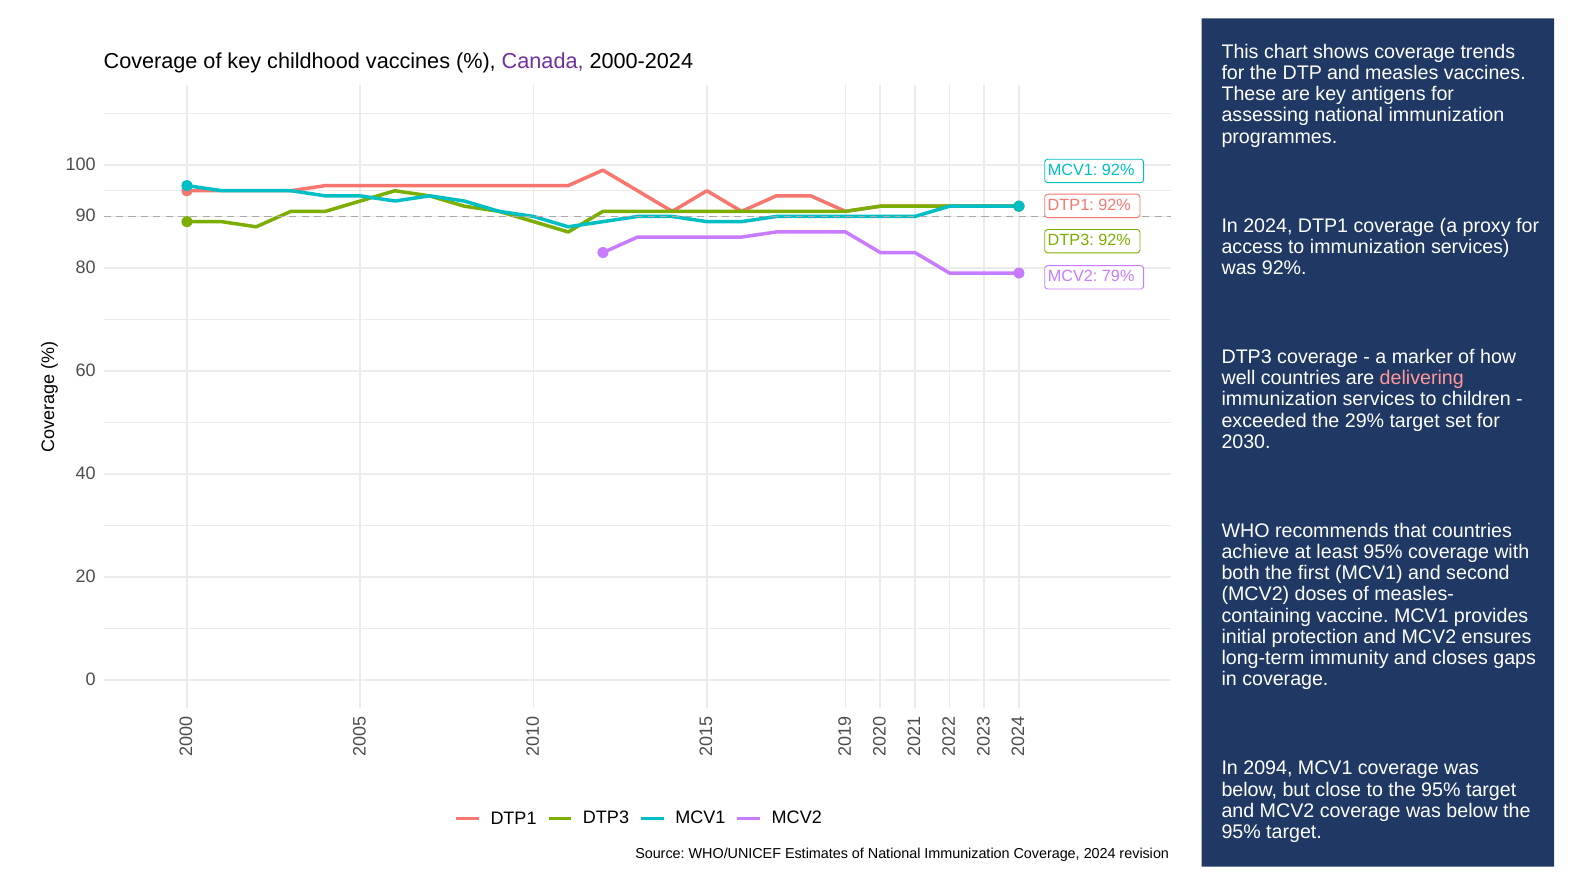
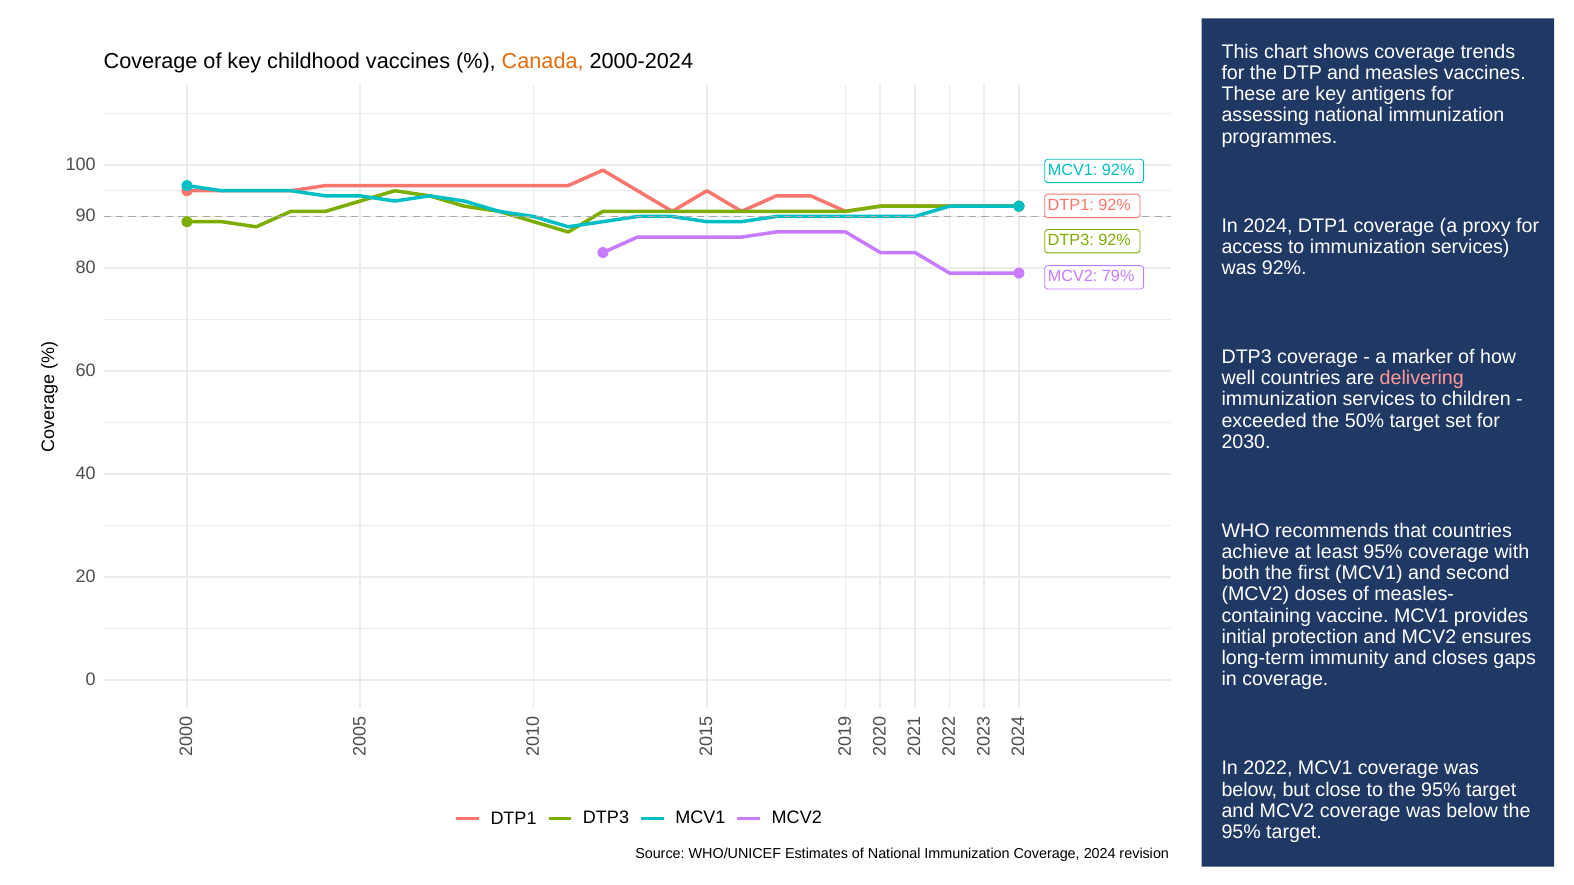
Canada colour: purple -> orange
29%: 29% -> 50%
2094: 2094 -> 2022
